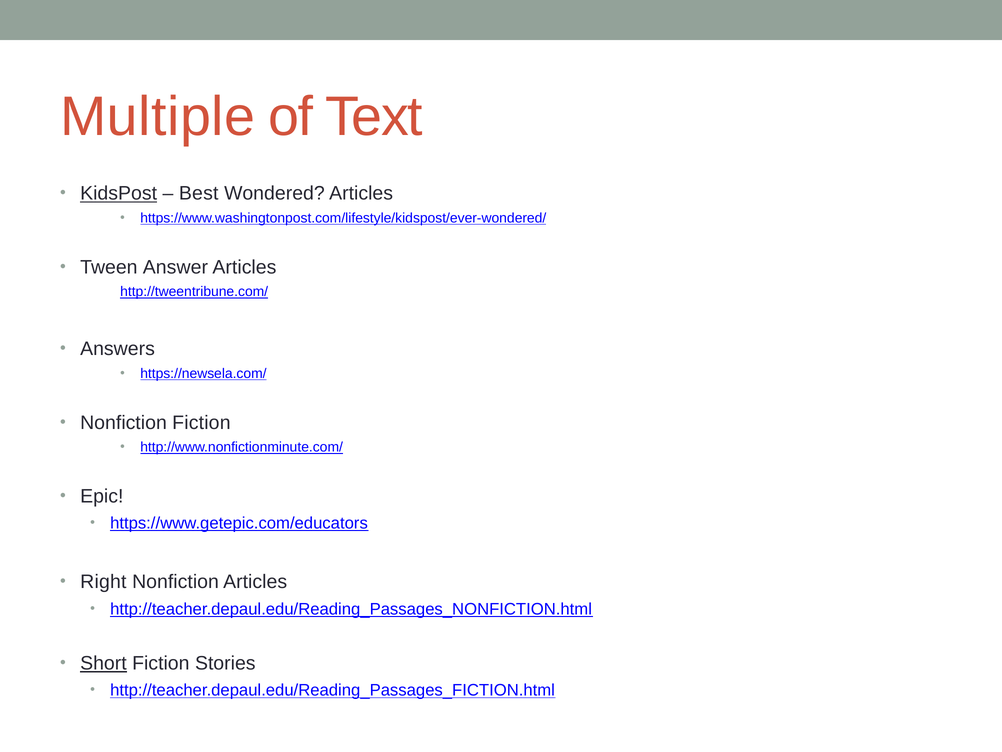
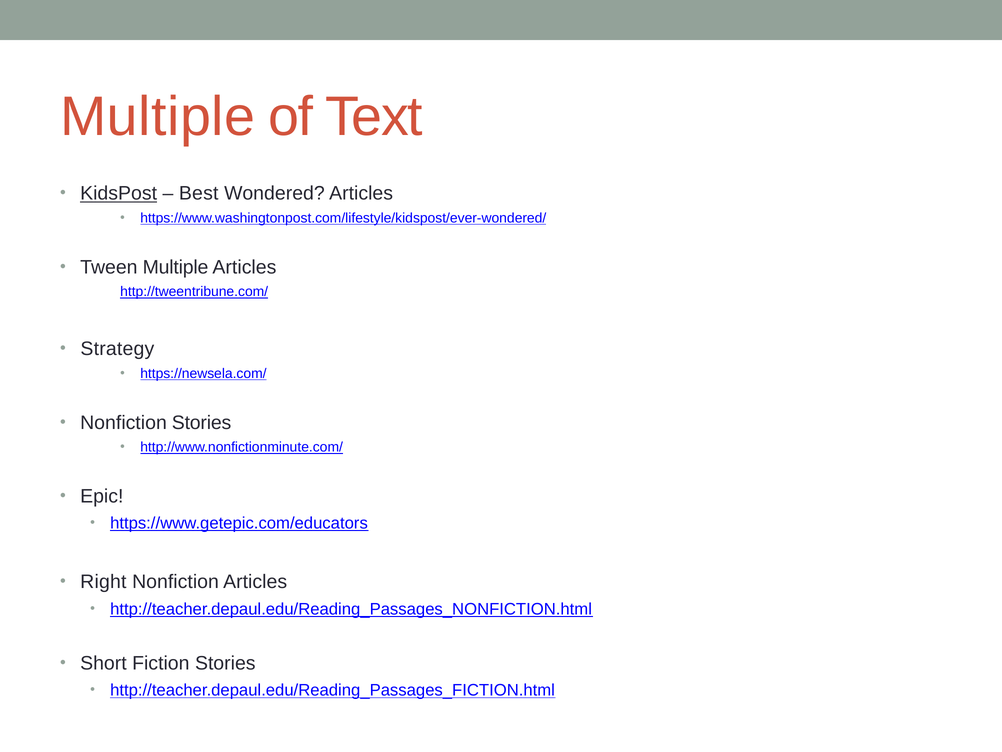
Tween Answer: Answer -> Multiple
Answers: Answers -> Strategy
Nonfiction Fiction: Fiction -> Stories
Short underline: present -> none
